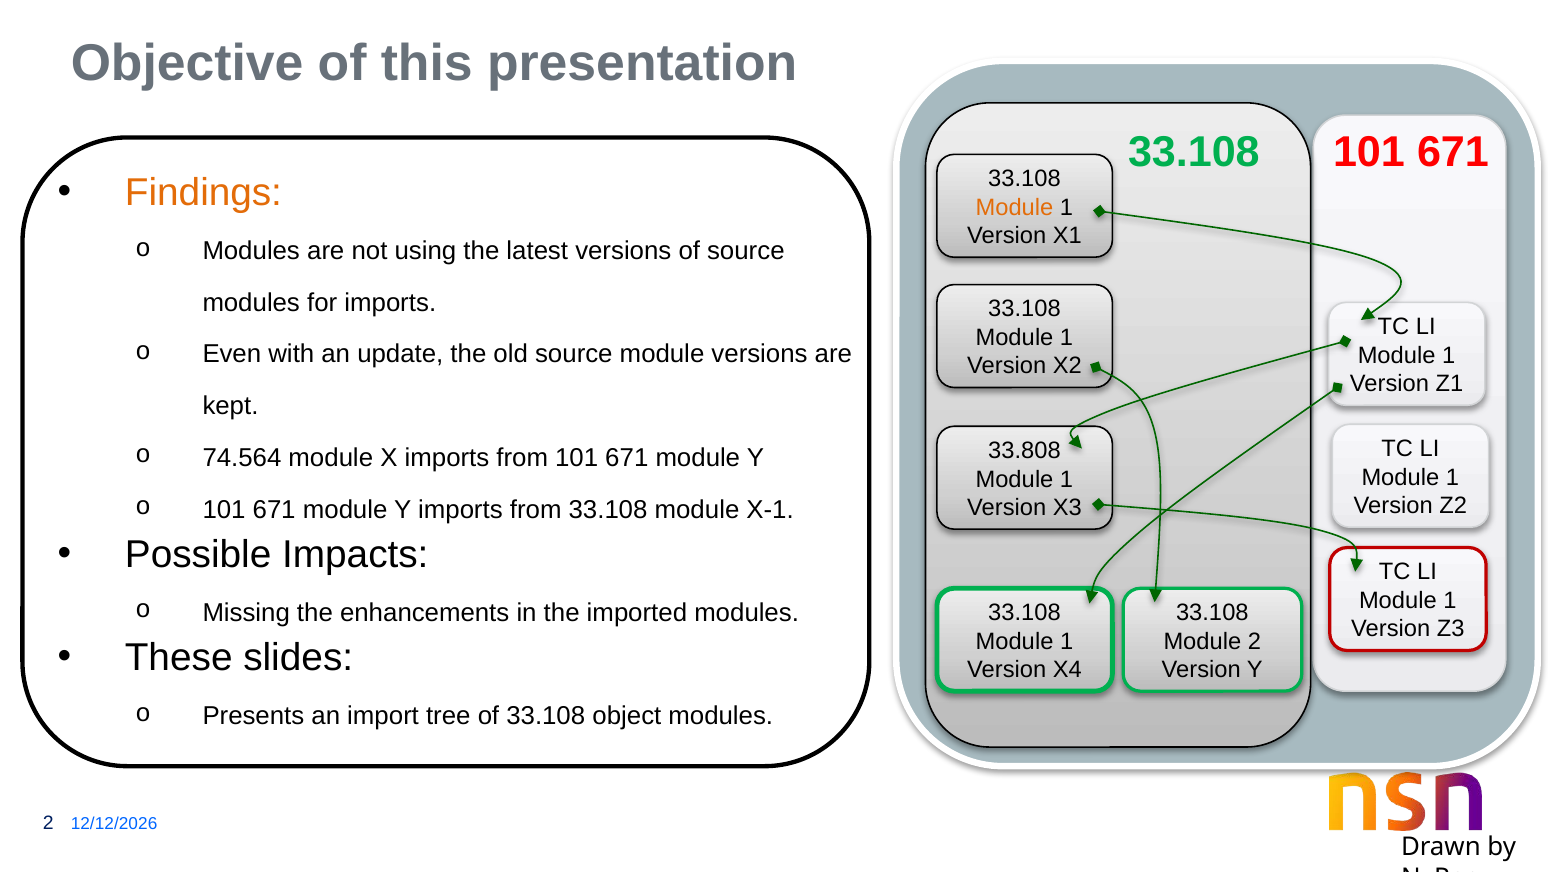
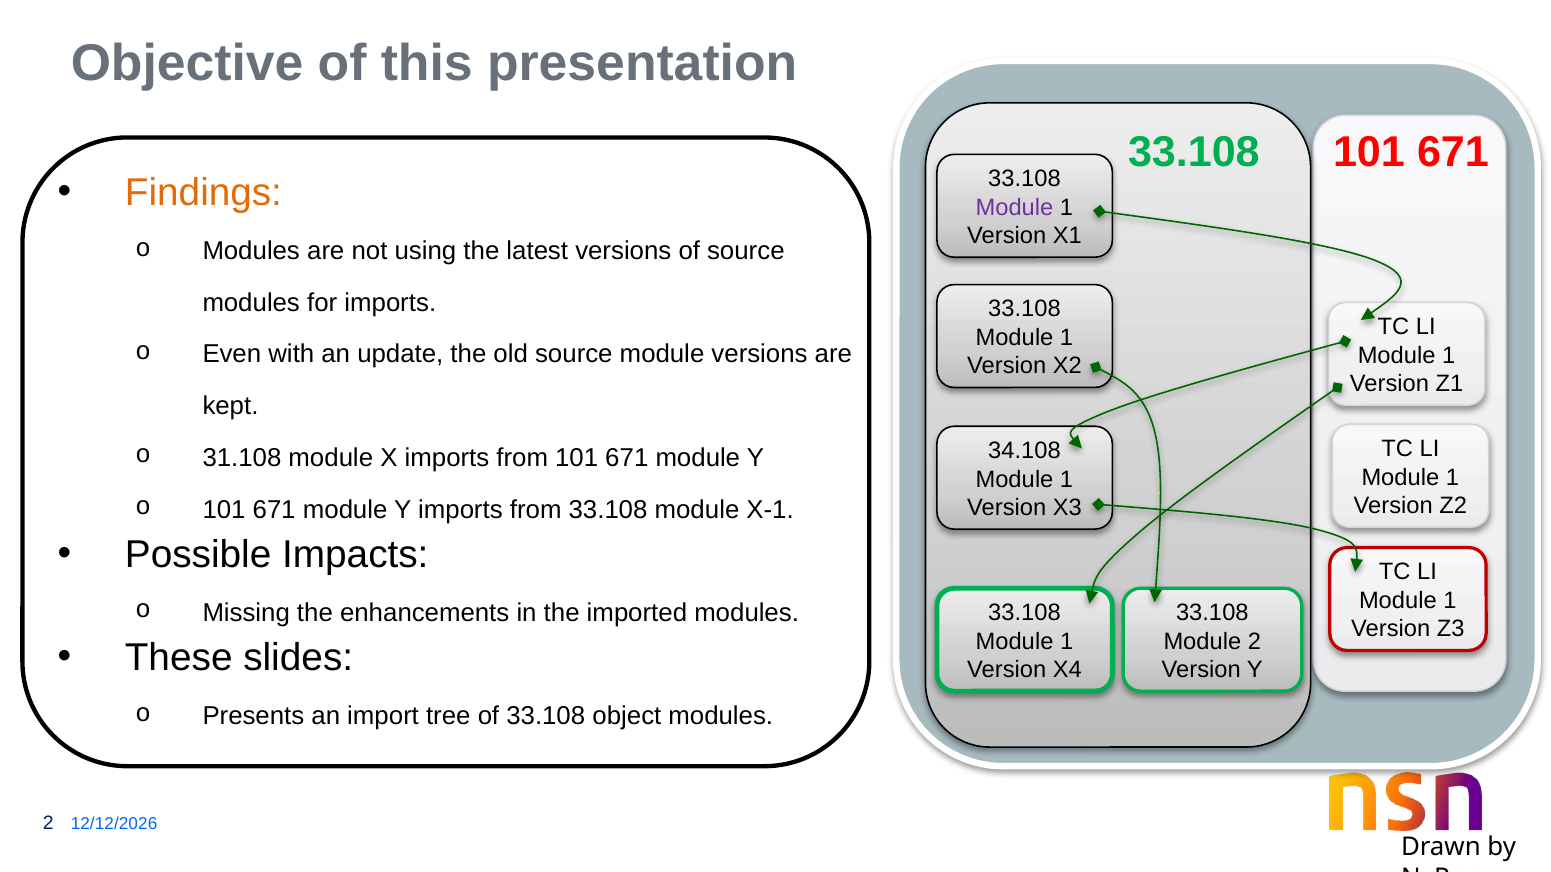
Module at (1014, 207) colour: orange -> purple
33.808: 33.808 -> 34.108
74.564: 74.564 -> 31.108
